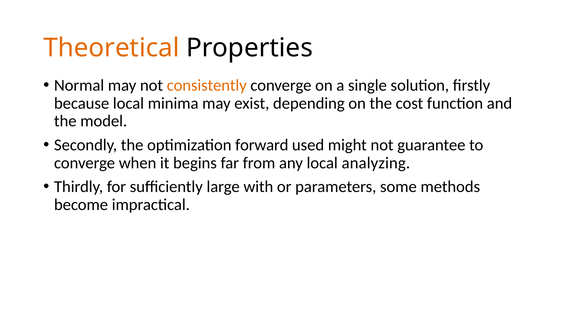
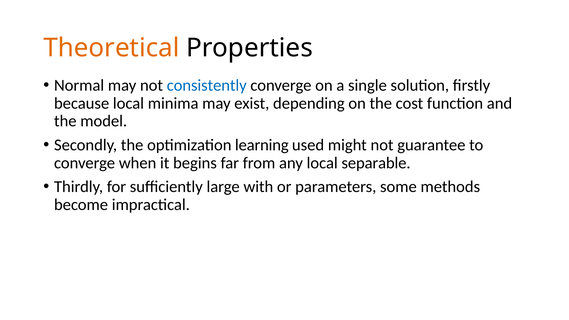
consistently colour: orange -> blue
forward: forward -> learning
analyzing: analyzing -> separable
